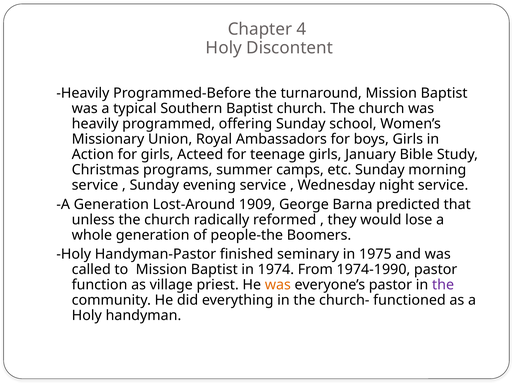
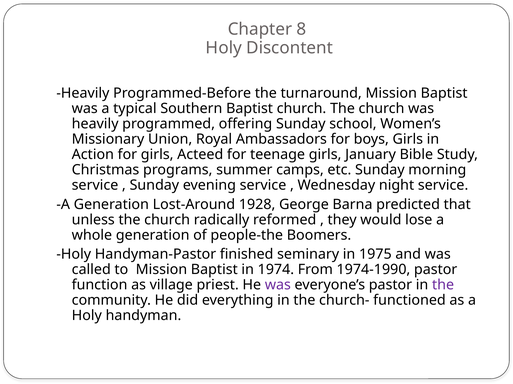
4: 4 -> 8
1909: 1909 -> 1928
was at (278, 285) colour: orange -> purple
